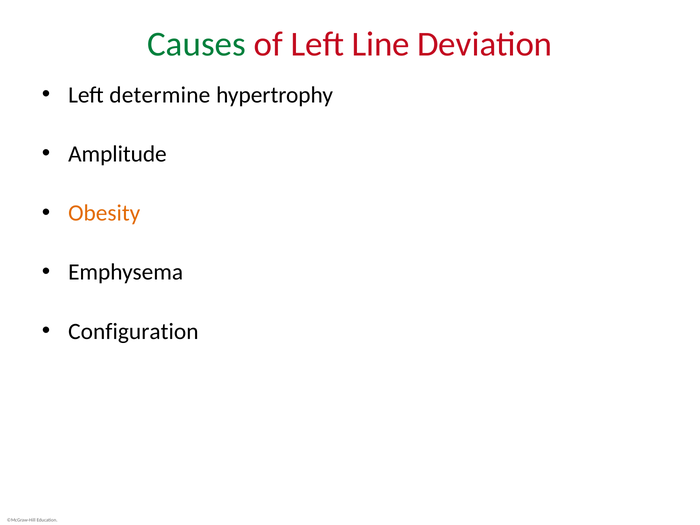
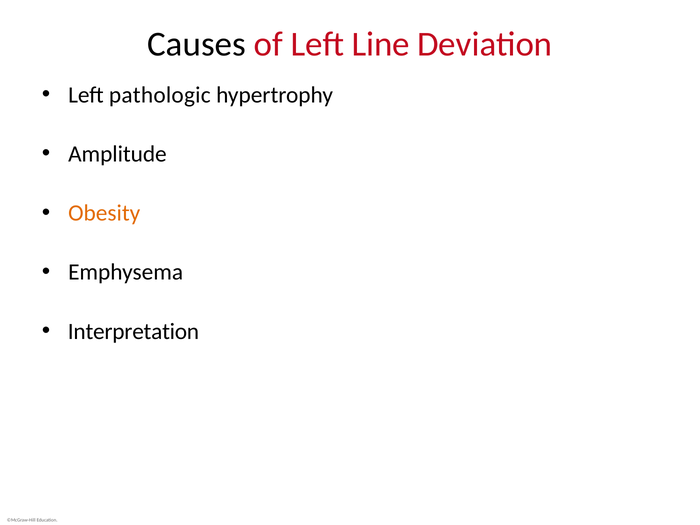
Causes colour: green -> black
determine: determine -> pathologic
Configuration: Configuration -> Interpretation
